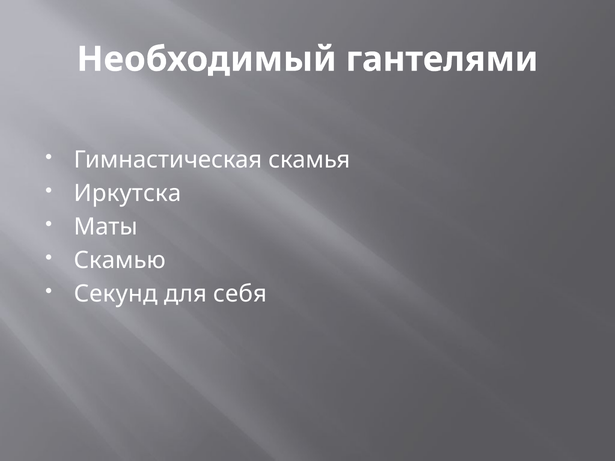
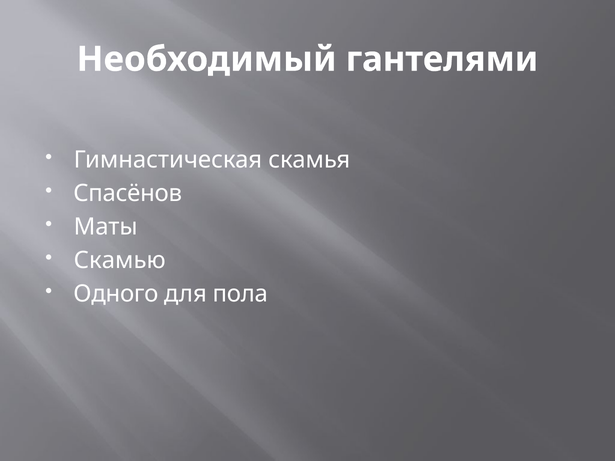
Иркутска: Иркутска -> Спасёнов
Секунд: Секунд -> Одного
себя: себя -> пола
